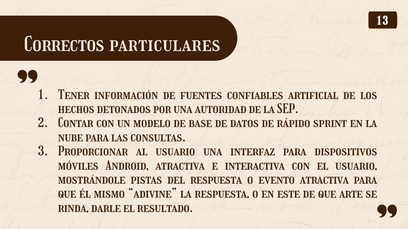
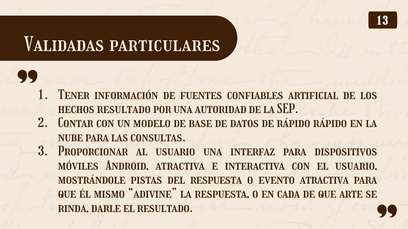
Correctos: Correctos -> Validadas
hechos detonados: detonados -> resultado
rápido sprint: sprint -> rápido
este: este -> cada
